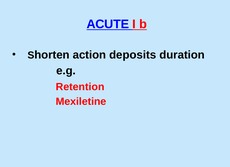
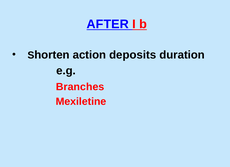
ACUTE: ACUTE -> AFTER
Retention: Retention -> Branches
